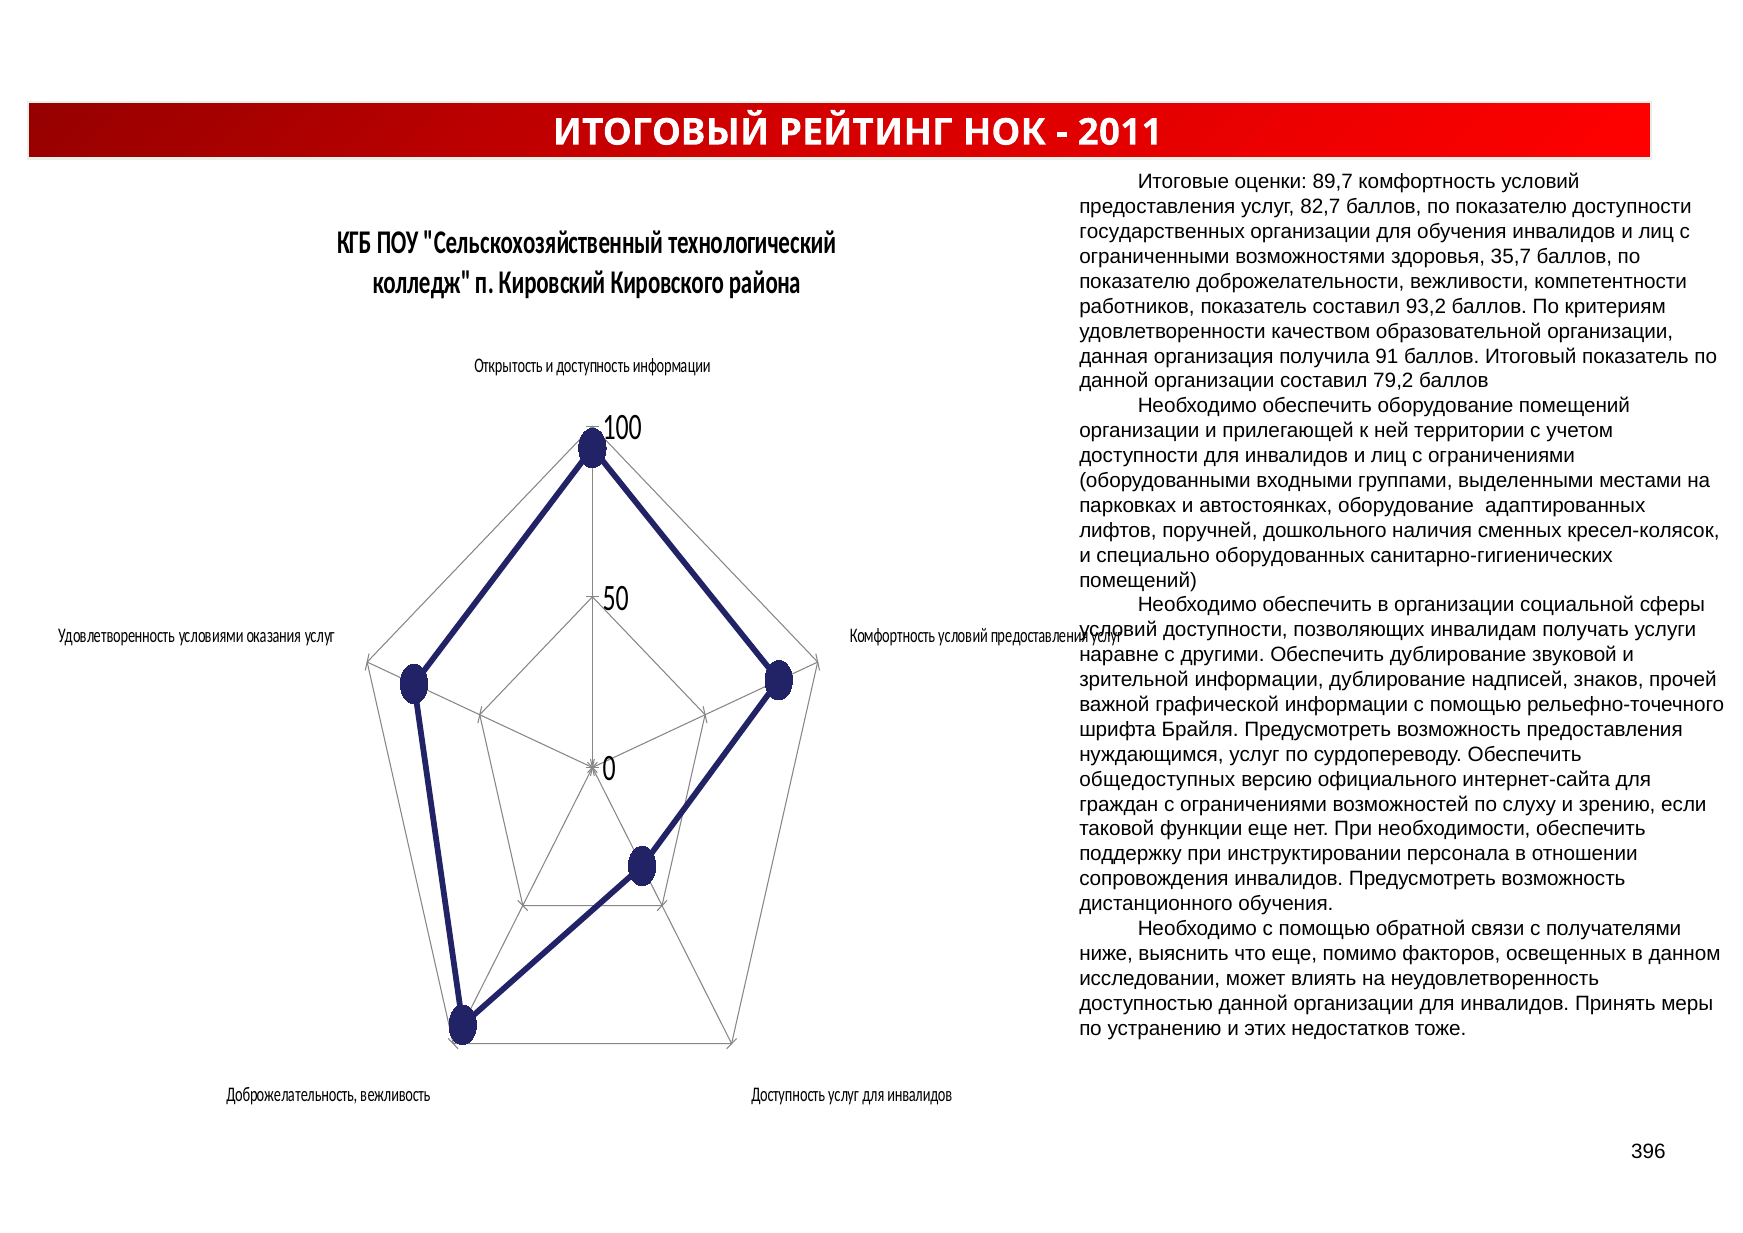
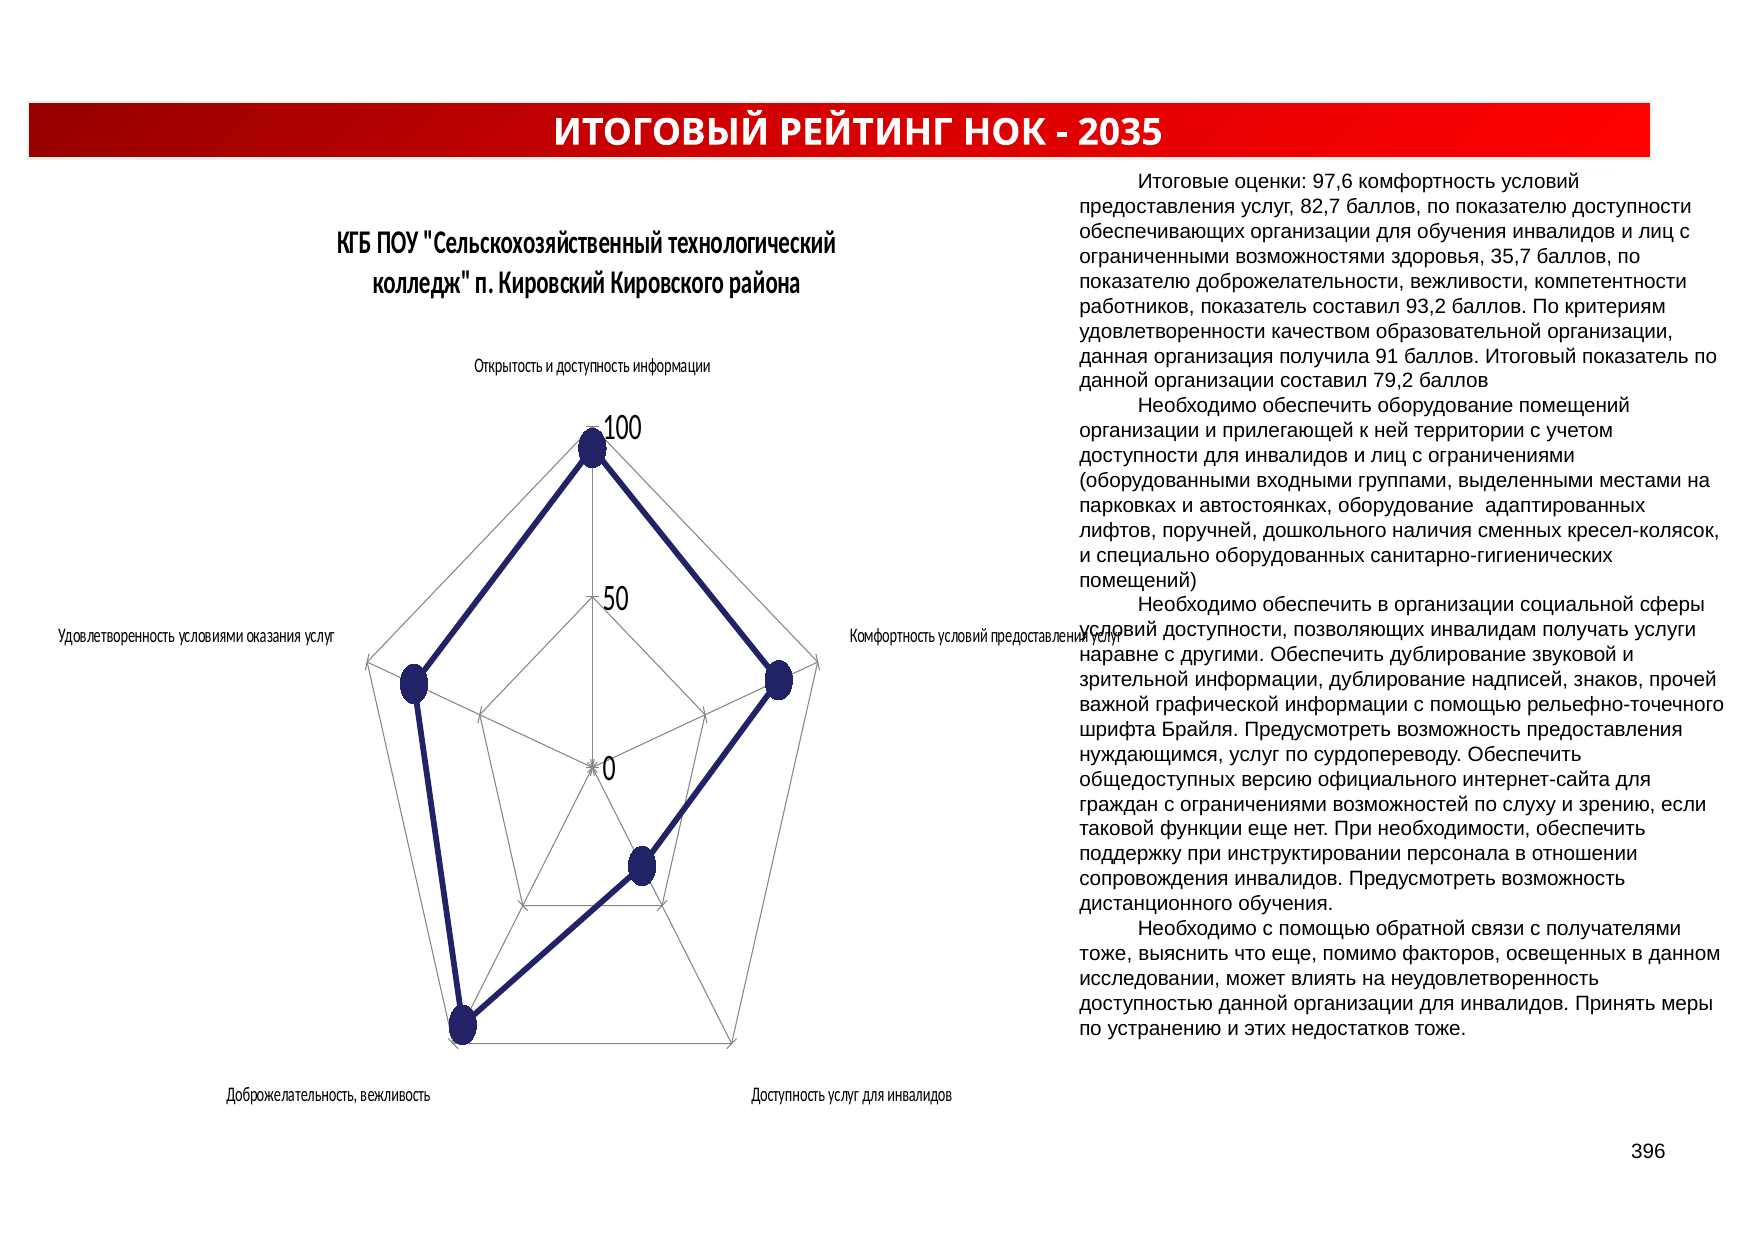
2011: 2011 -> 2035
89,7: 89,7 -> 97,6
государственных: государственных -> обеспечивающих
ниже at (1106, 953): ниже -> тоже
